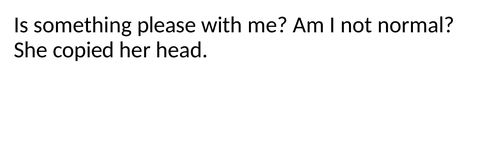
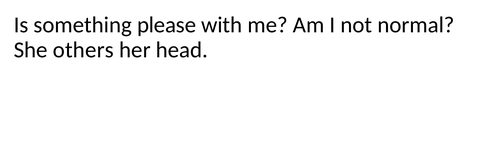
copied: copied -> others
